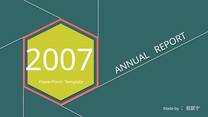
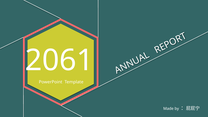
2007: 2007 -> 2061
